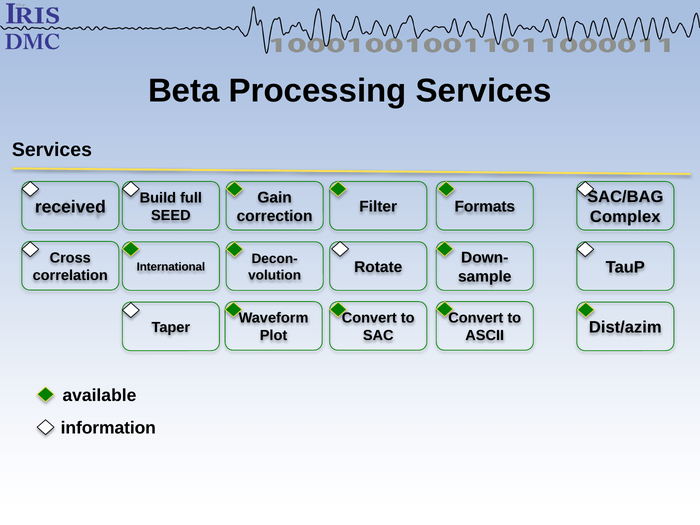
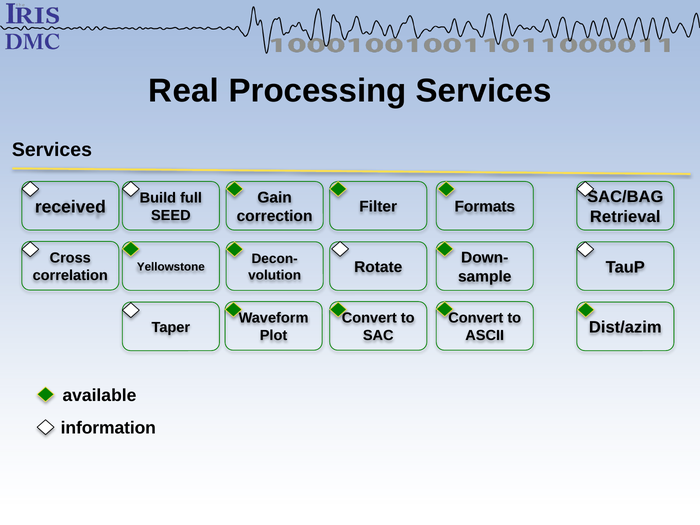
Beta: Beta -> Real
Complex: Complex -> Retrieval
International: International -> Yellowstone
